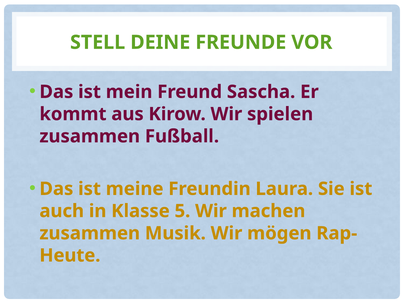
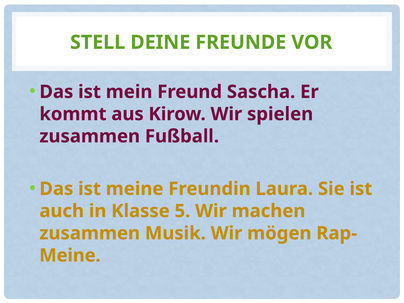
Heute at (70, 255): Heute -> Meine
